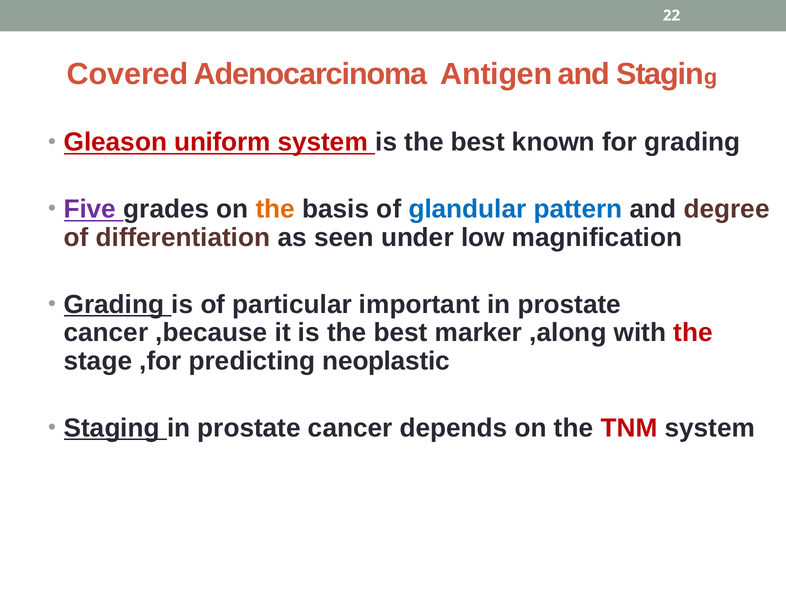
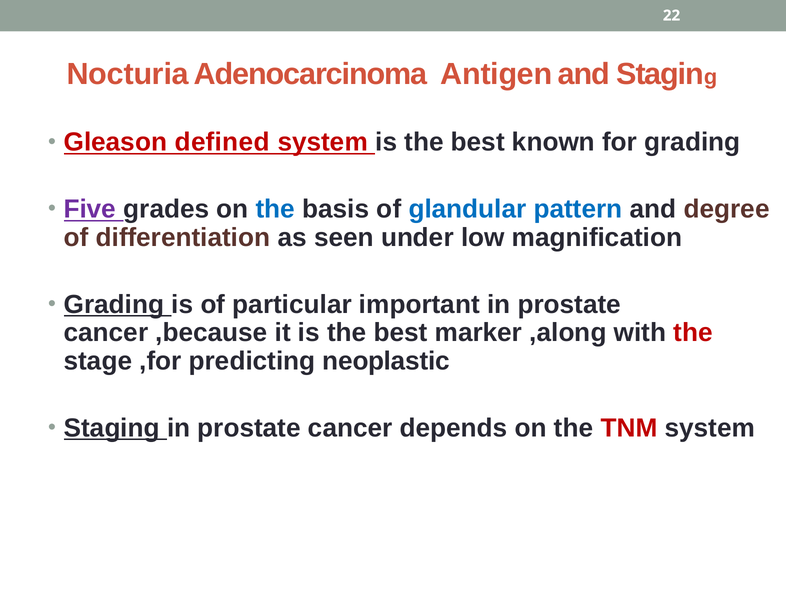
Covered: Covered -> Nocturia
uniform: uniform -> defined
the at (275, 209) colour: orange -> blue
